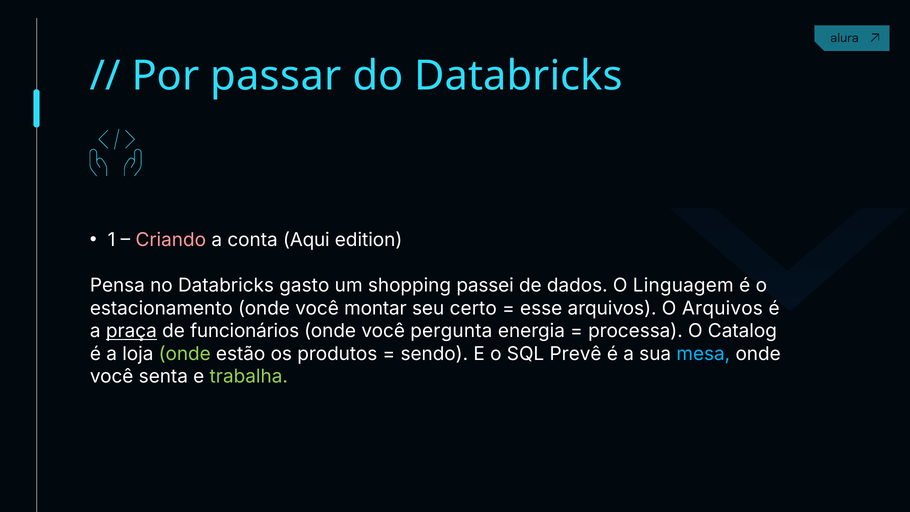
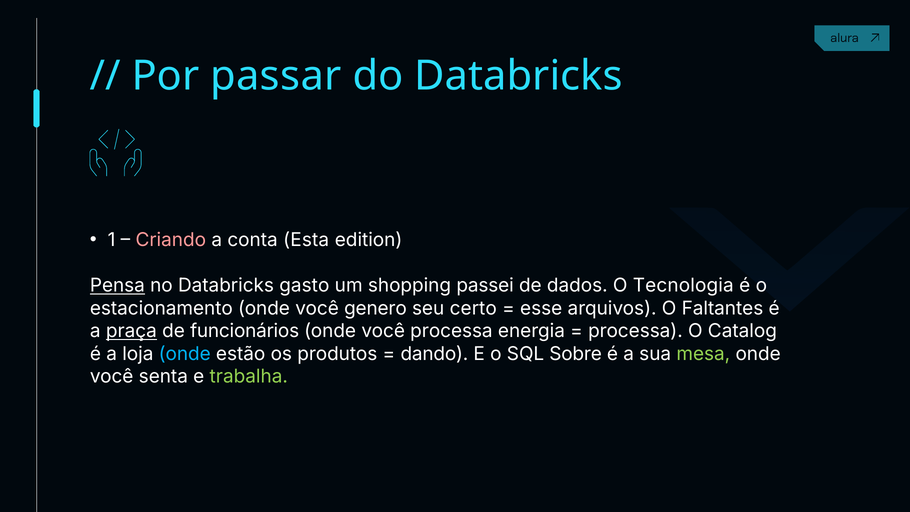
Aqui: Aqui -> Esta
Pensa underline: none -> present
Linguagem: Linguagem -> Tecnologia
montar: montar -> genero
O Arquivos: Arquivos -> Faltantes
você pergunta: pergunta -> processa
onde at (185, 354) colour: light green -> light blue
sendo: sendo -> dando
Prevê: Prevê -> Sobre
mesa colour: light blue -> light green
